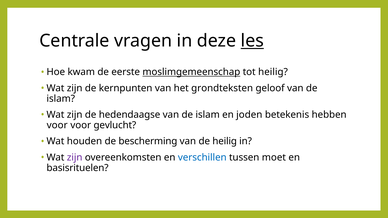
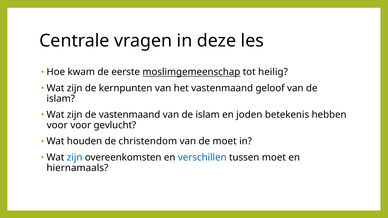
les underline: present -> none
het grondteksten: grondteksten -> vastenmaand
de hedendaagse: hedendaagse -> vastenmaand
bescherming: bescherming -> christendom
de heilig: heilig -> moet
zijn at (75, 158) colour: purple -> blue
basisrituelen: basisrituelen -> hiernamaals
